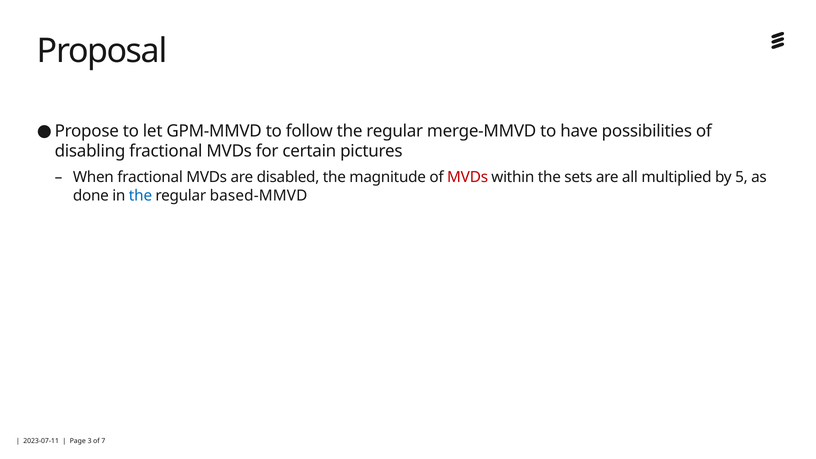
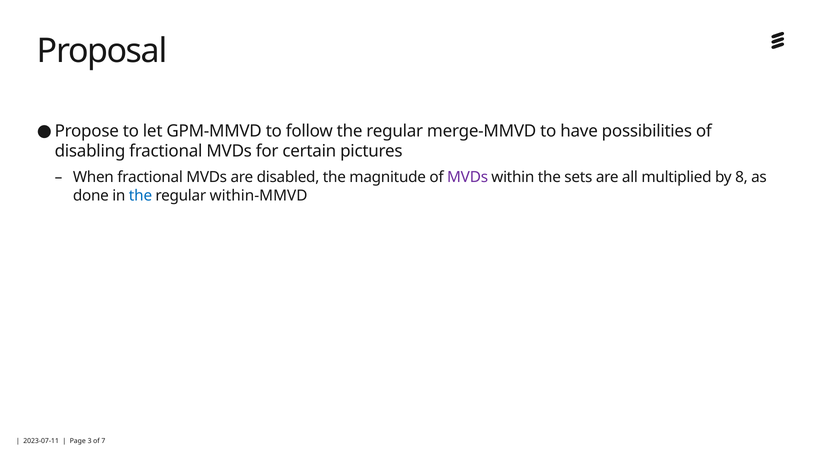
MVDs at (468, 177) colour: red -> purple
5: 5 -> 8
based-MMVD: based-MMVD -> within-MMVD
